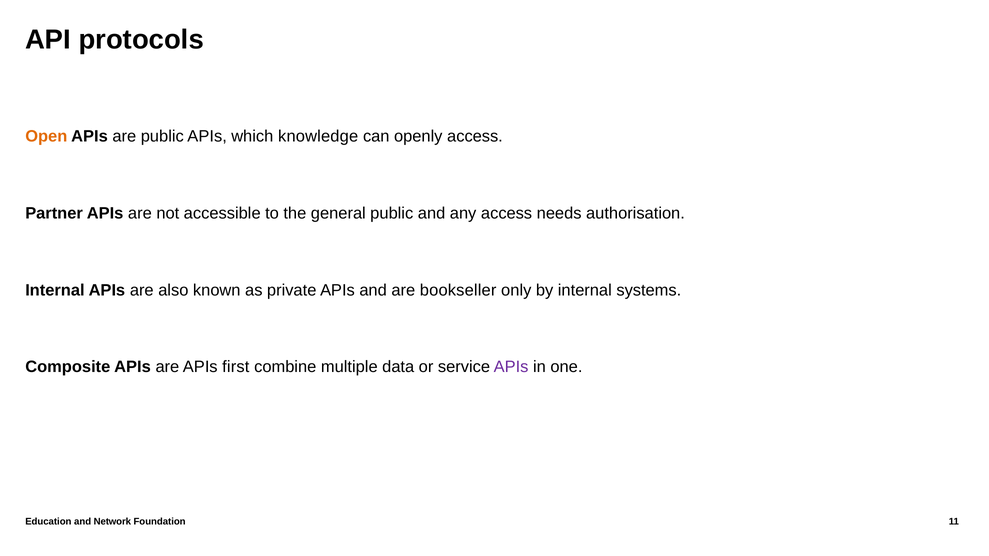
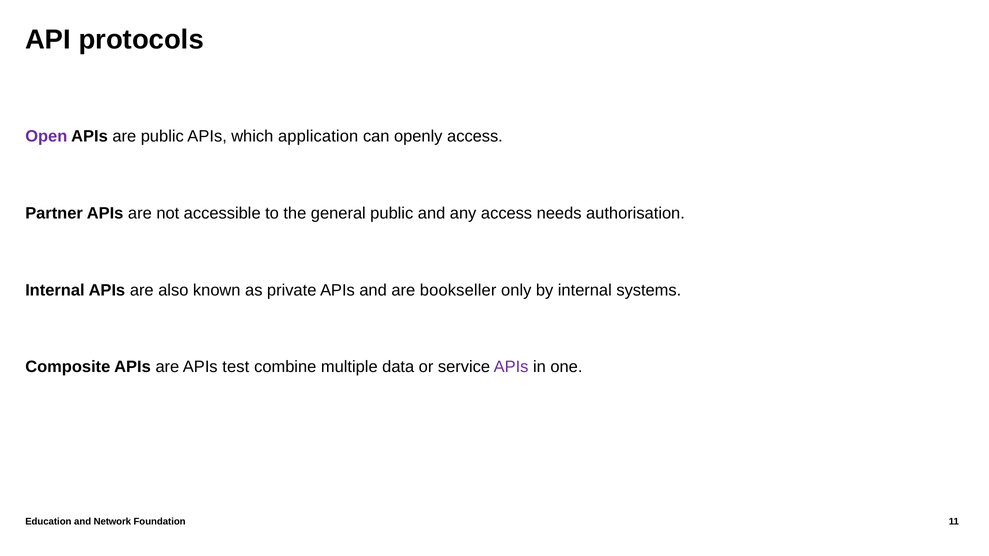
Open colour: orange -> purple
knowledge: knowledge -> application
first: first -> test
